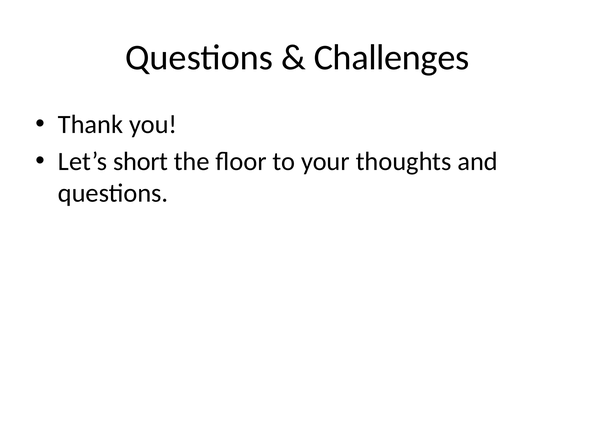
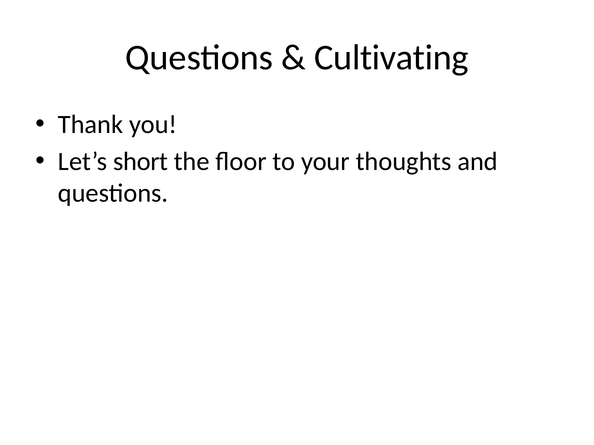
Challenges: Challenges -> Cultivating
